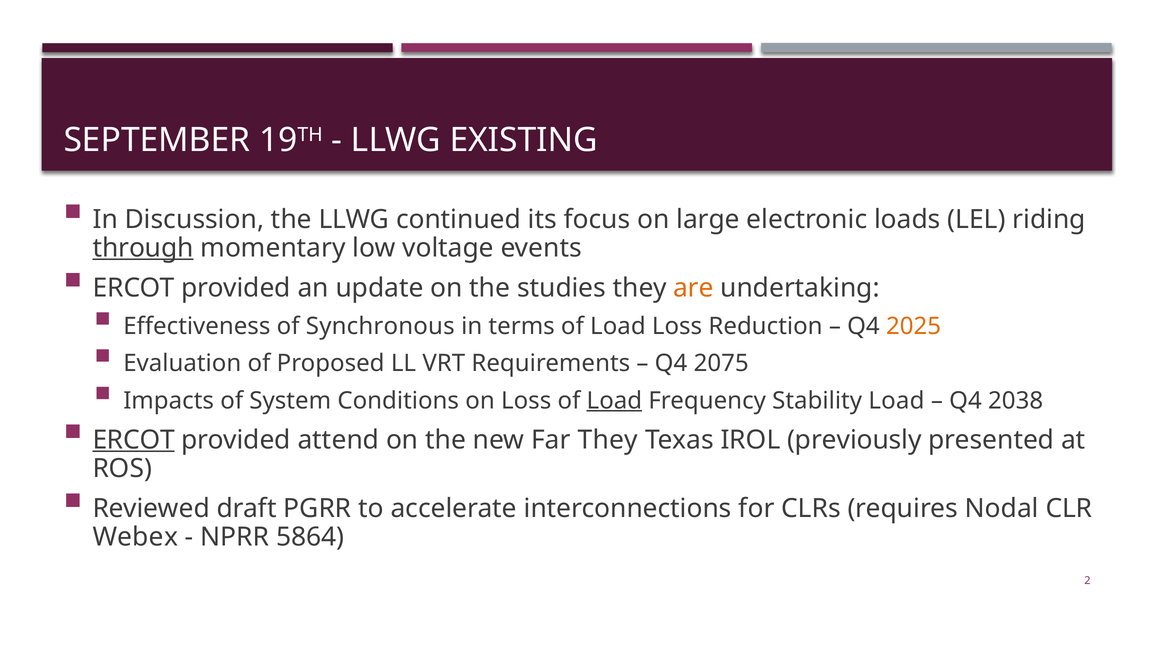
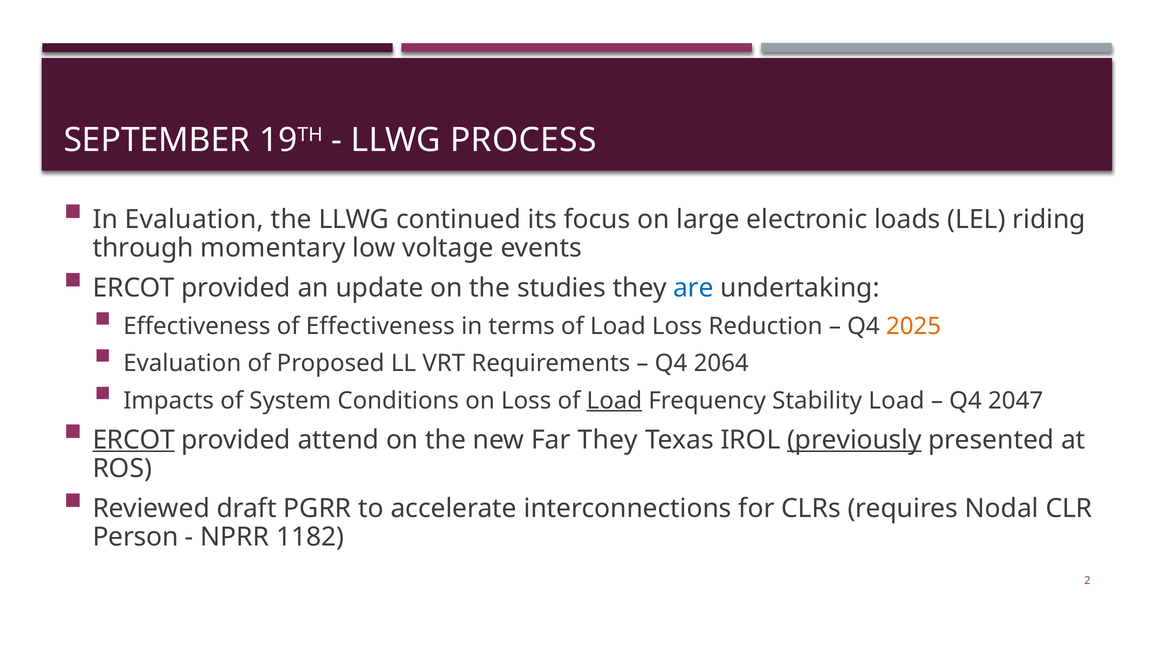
EXISTING: EXISTING -> PROCESS
In Discussion: Discussion -> Evaluation
through underline: present -> none
are colour: orange -> blue
of Synchronous: Synchronous -> Effectiveness
2075: 2075 -> 2064
2038: 2038 -> 2047
previously underline: none -> present
Webex: Webex -> Person
5864: 5864 -> 1182
